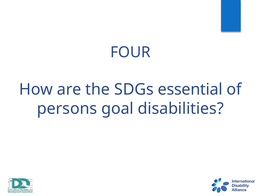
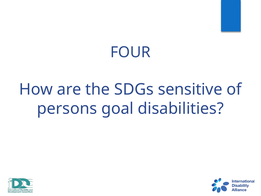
essential: essential -> sensitive
